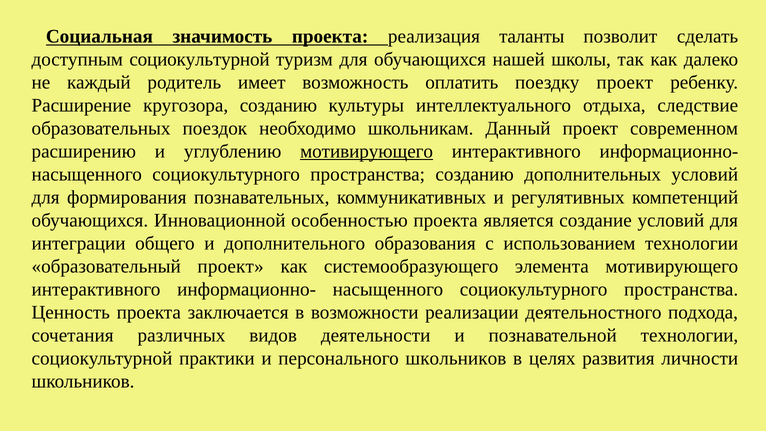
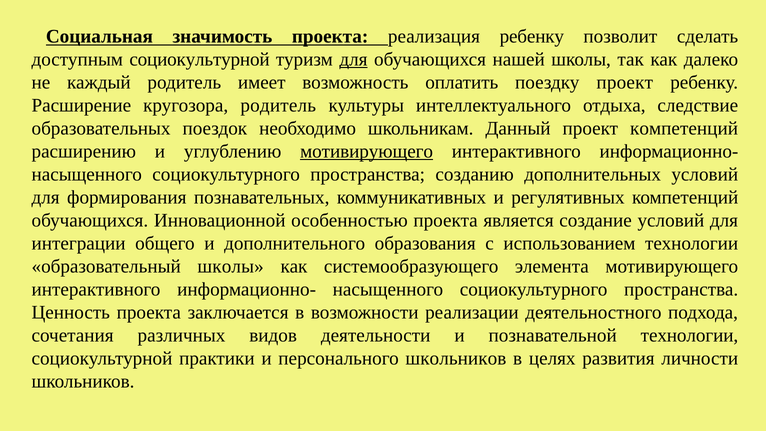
реализация таланты: таланты -> ребенку
для at (353, 59) underline: none -> present
кругозора созданию: созданию -> родитель
проект современном: современном -> компетенций
образовательный проект: проект -> школы
